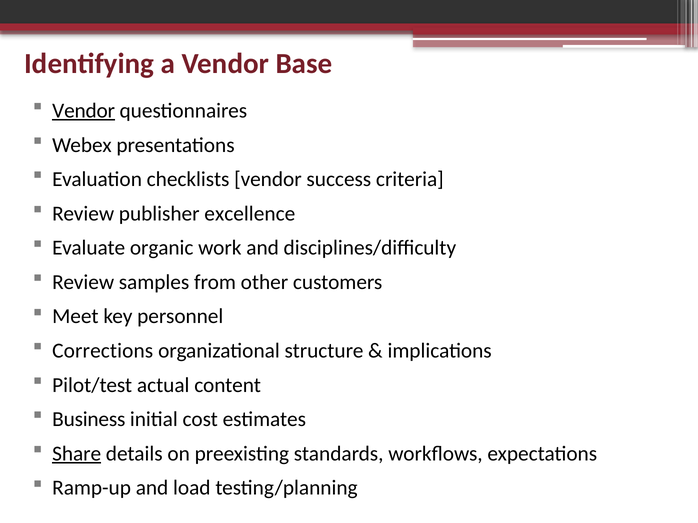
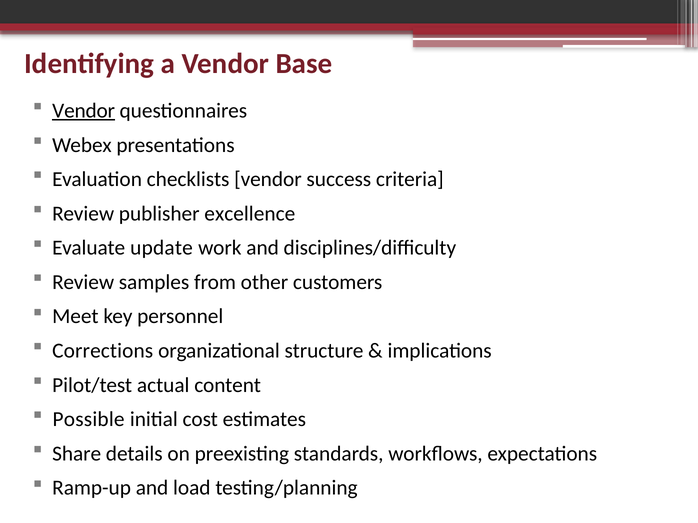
organic: organic -> update
Business: Business -> Possible
Share underline: present -> none
